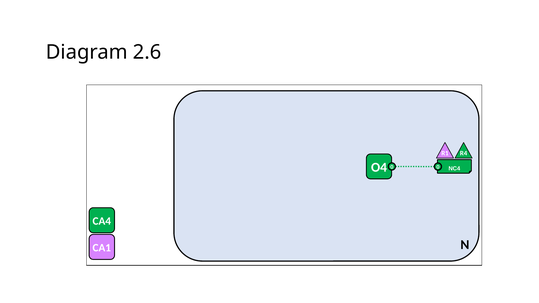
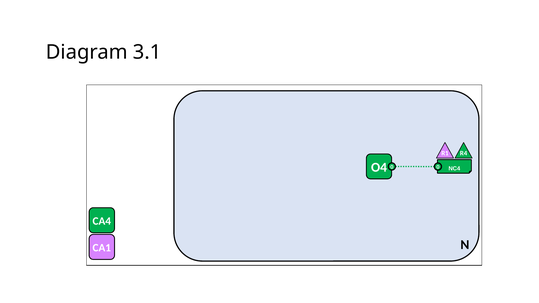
2.6: 2.6 -> 3.1
